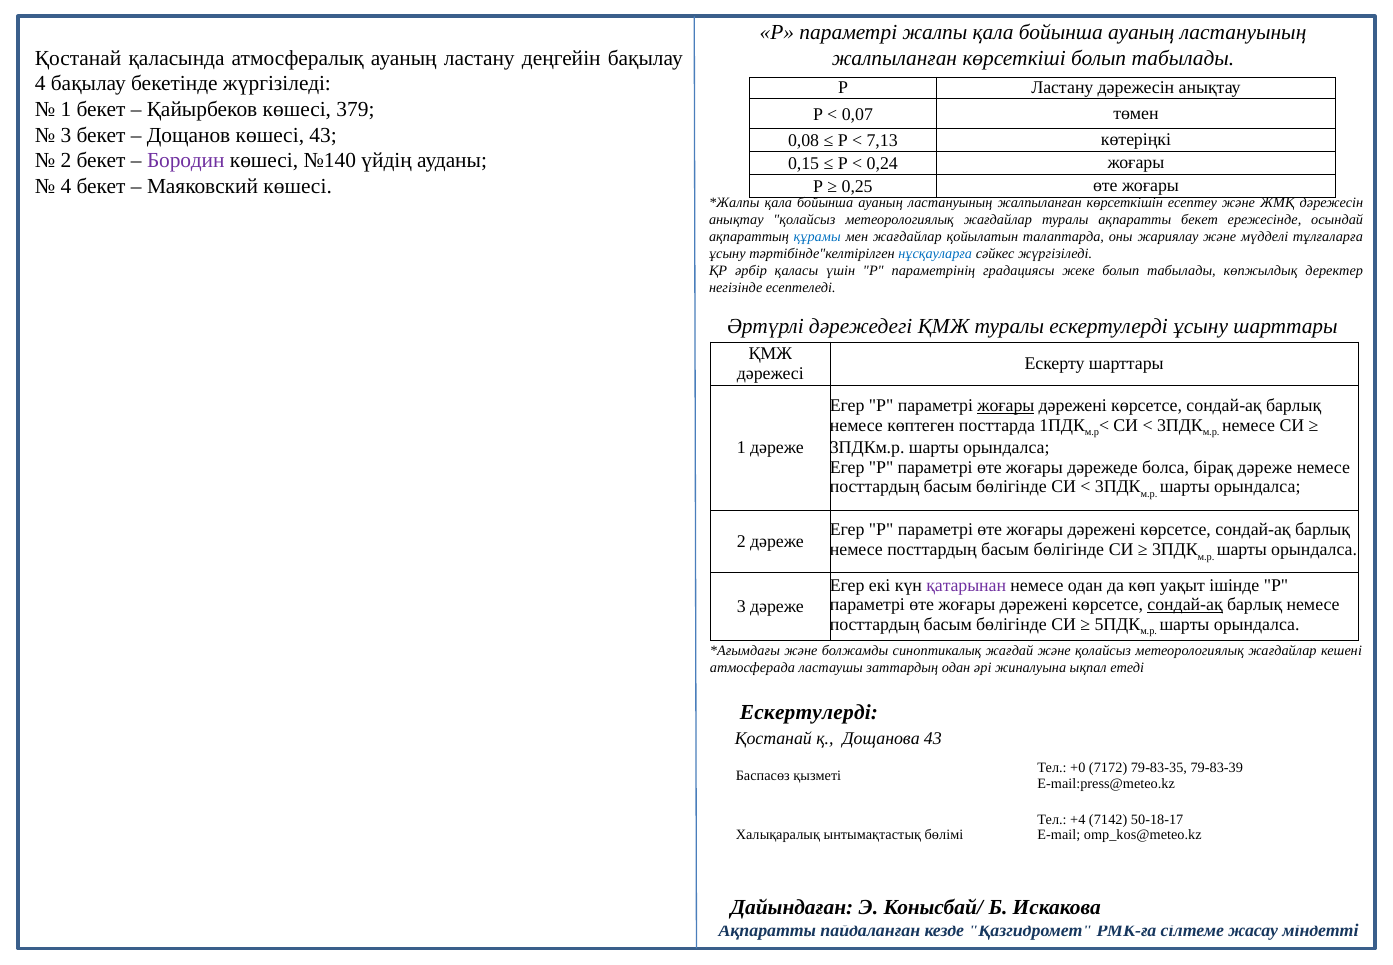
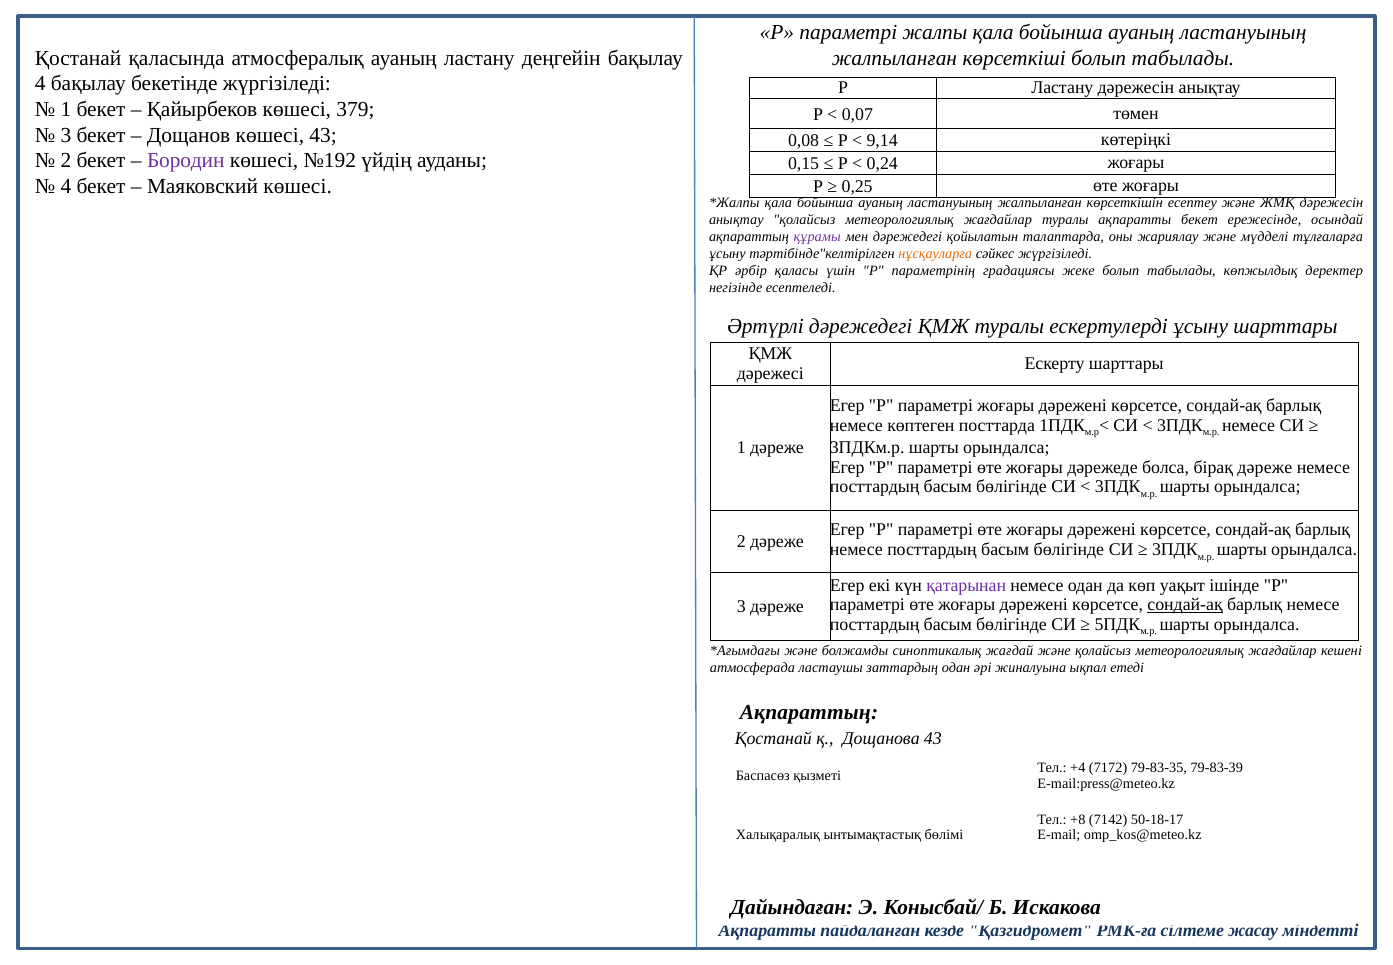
7,13: 7,13 -> 9,14
№140: №140 -> №192
құрамы colour: blue -> purple
мен жағдайлар: жағдайлар -> дәрежедегі
нұсқауларға colour: blue -> orange
жоғары at (1006, 405) underline: present -> none
Ескертулерді at (809, 712): Ескертулерді -> Ақпараттың
+0: +0 -> +4
+4: +4 -> +8
